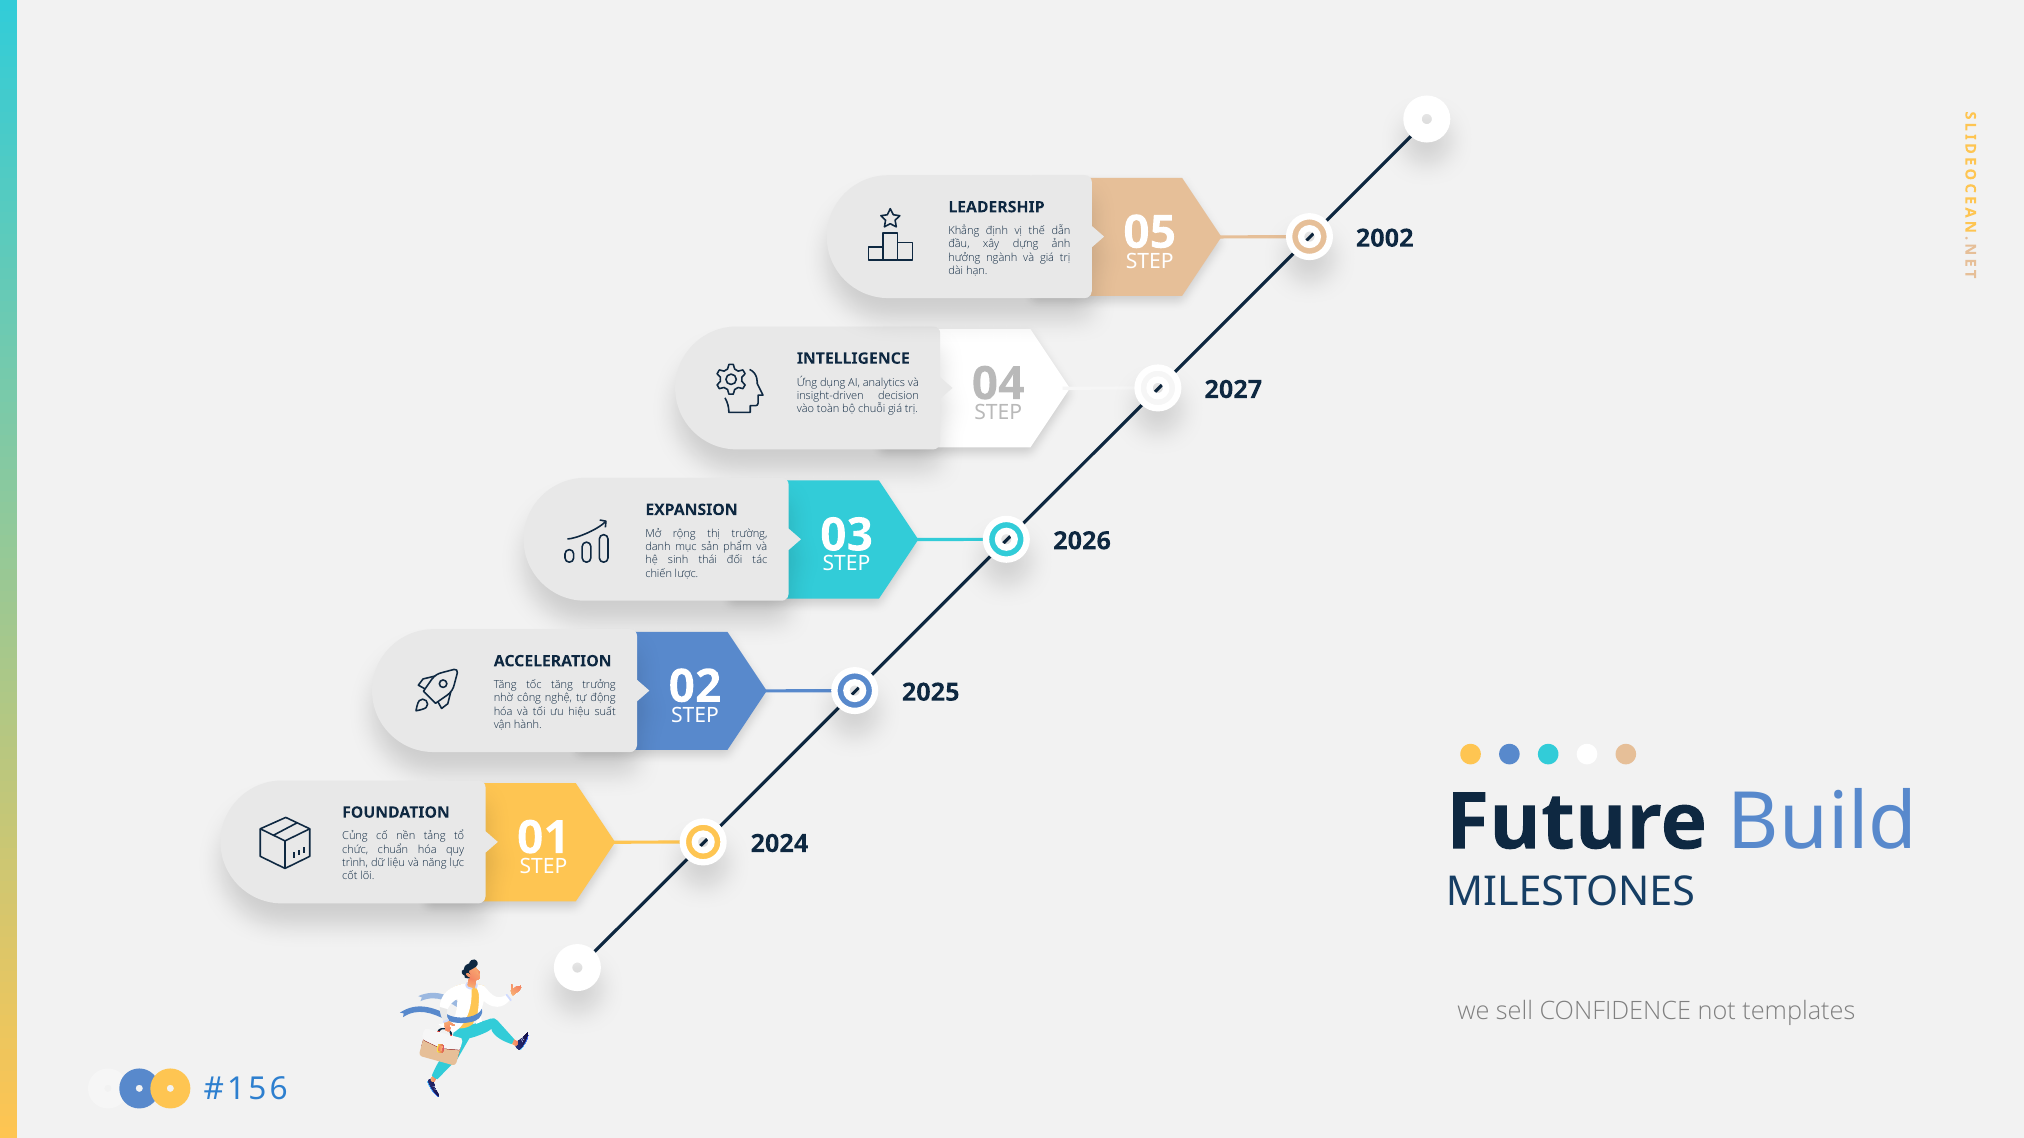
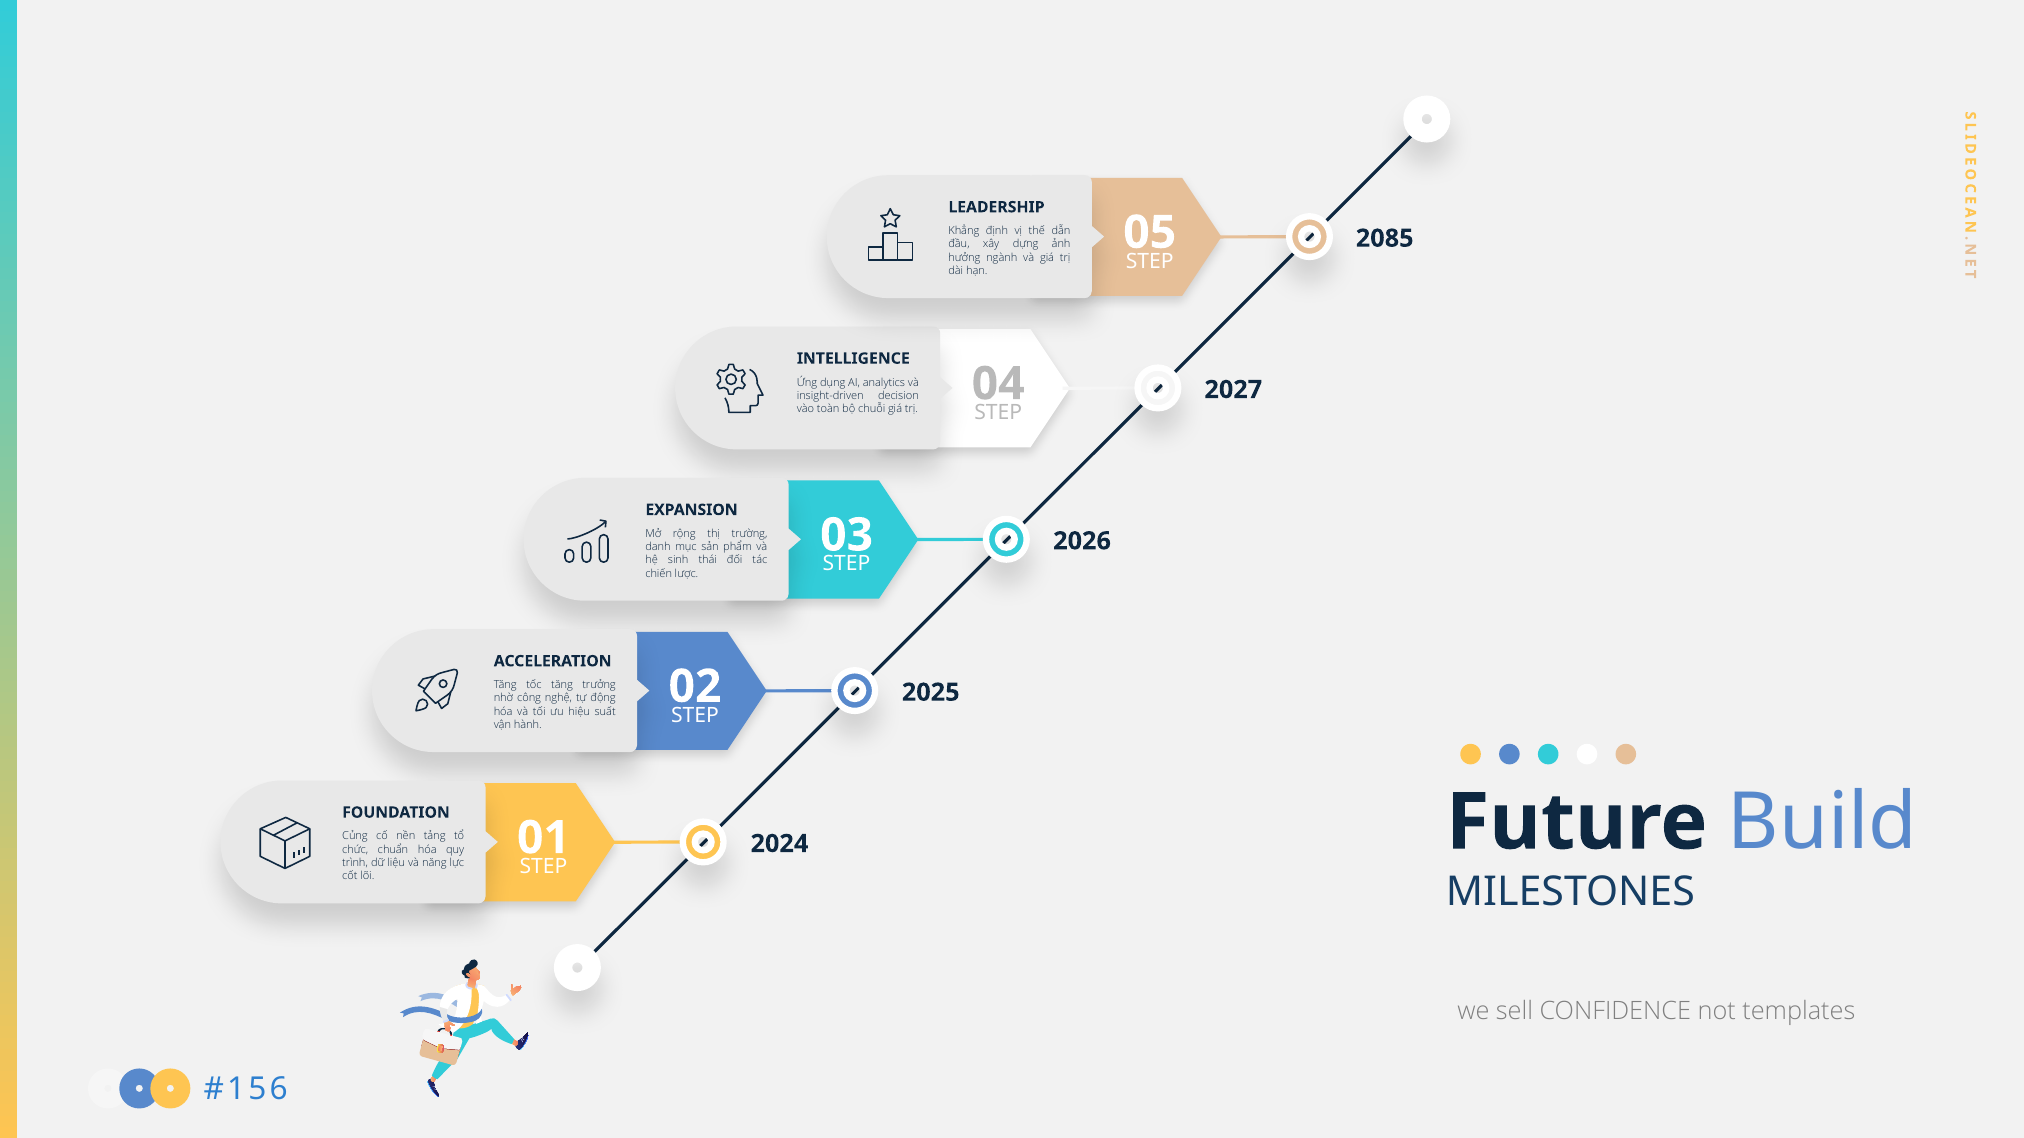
2002: 2002 -> 2085
